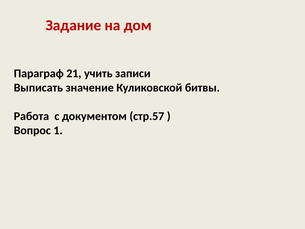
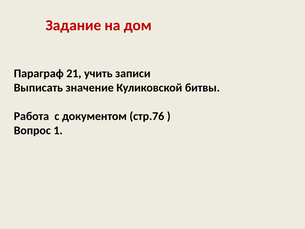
стр.57: стр.57 -> стр.76
